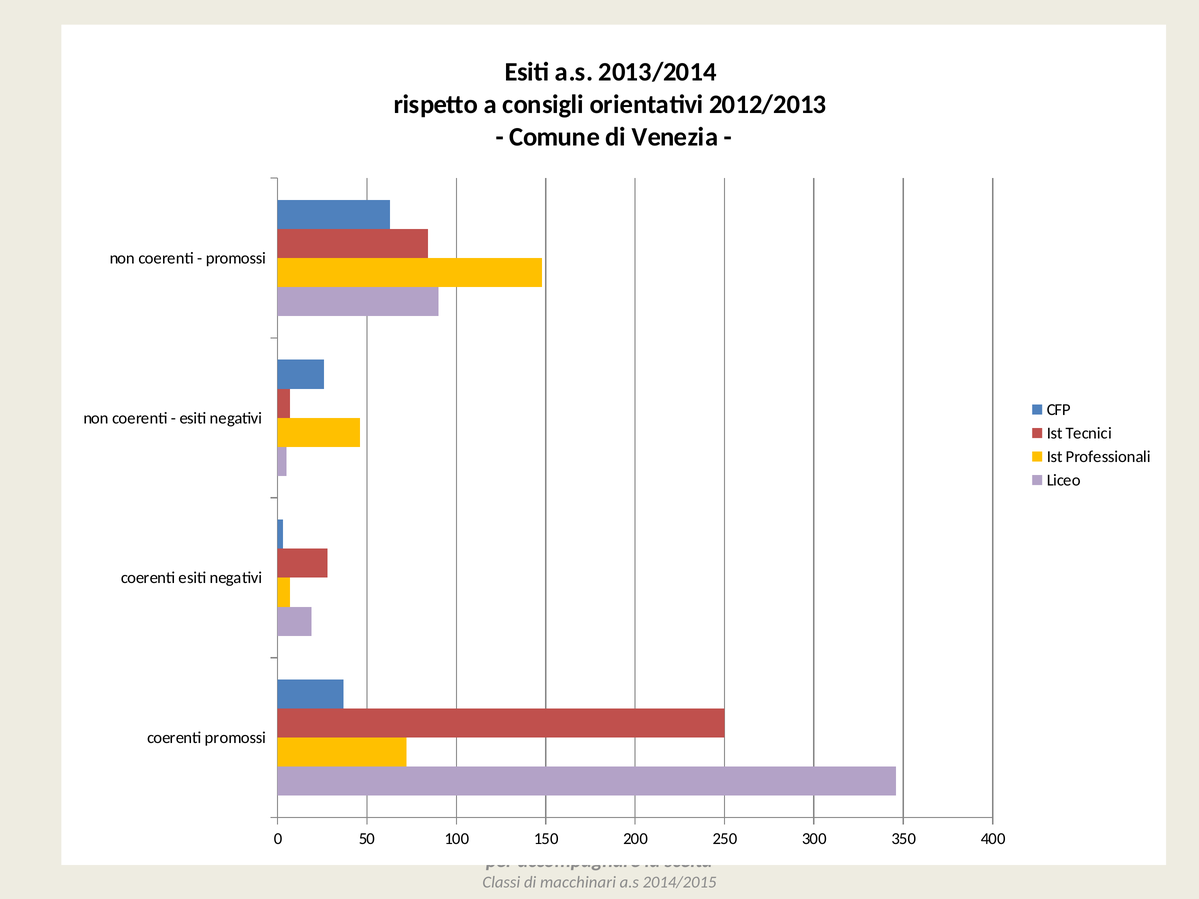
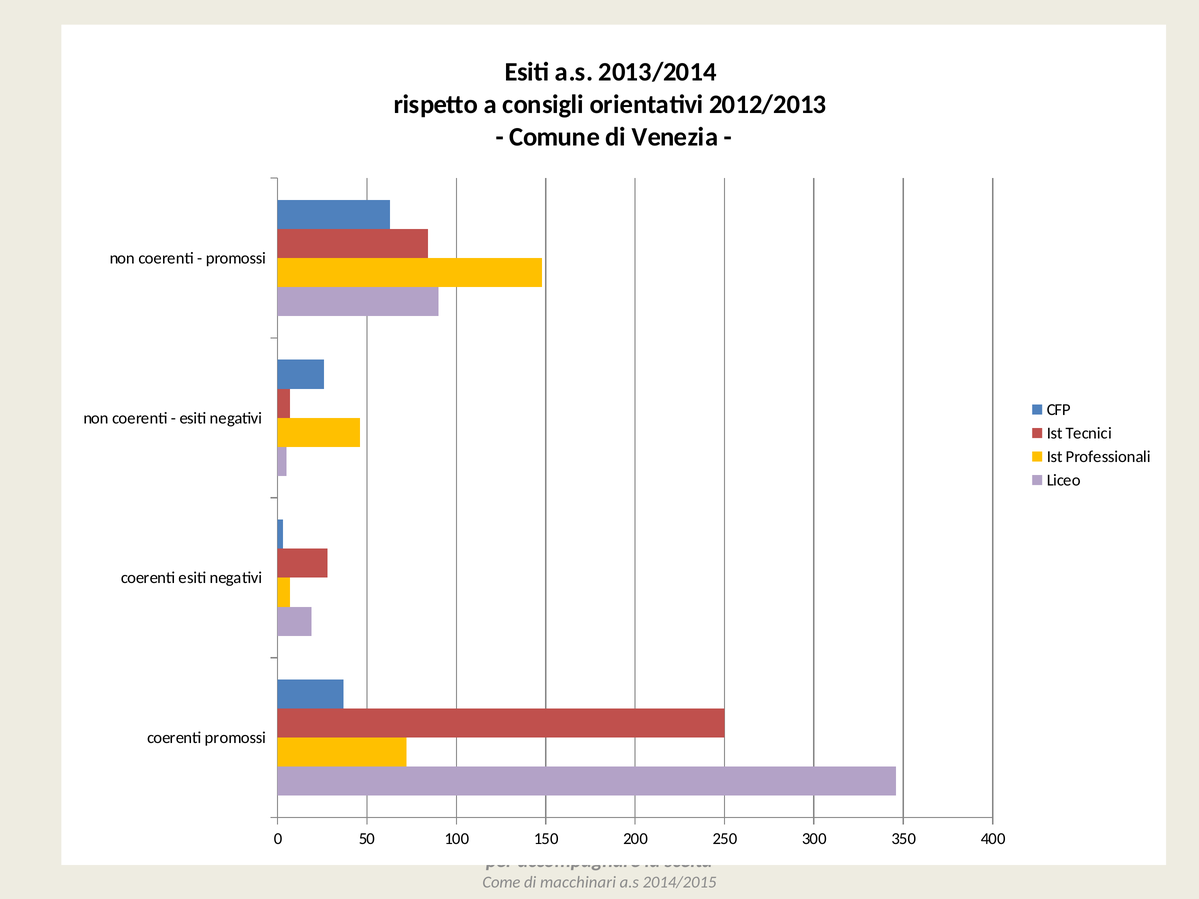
Classi: Classi -> Come
